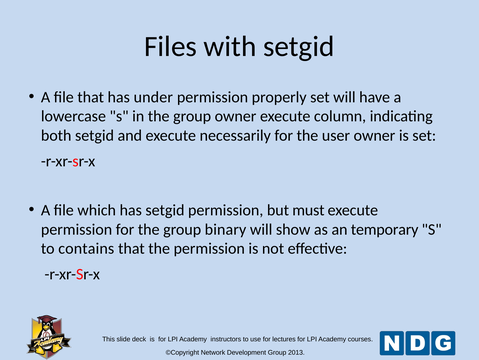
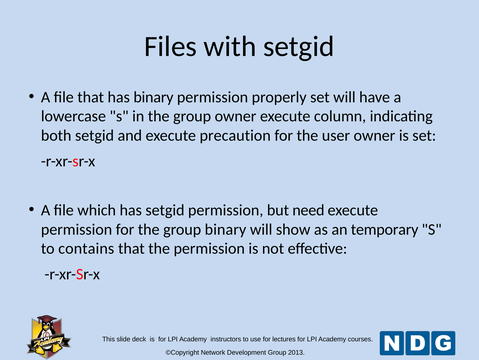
has under: under -> binary
necessarily: necessarily -> precaution
must: must -> need
